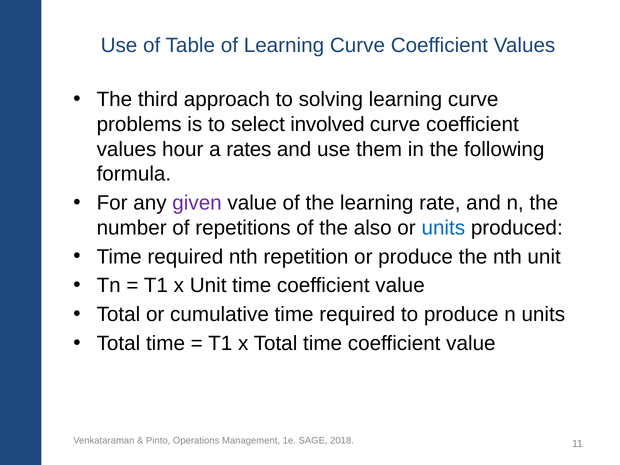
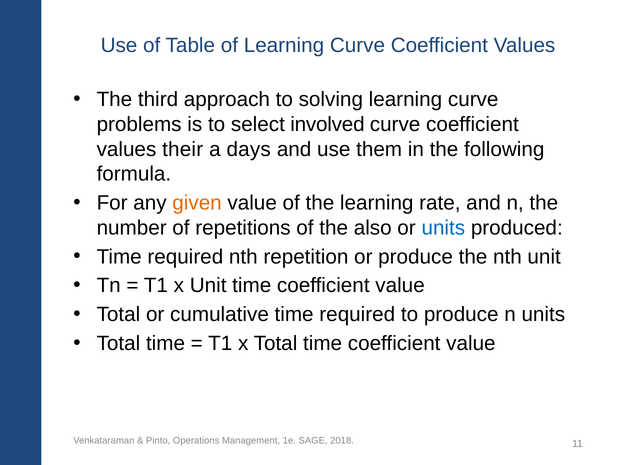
hour: hour -> their
rates: rates -> days
given colour: purple -> orange
